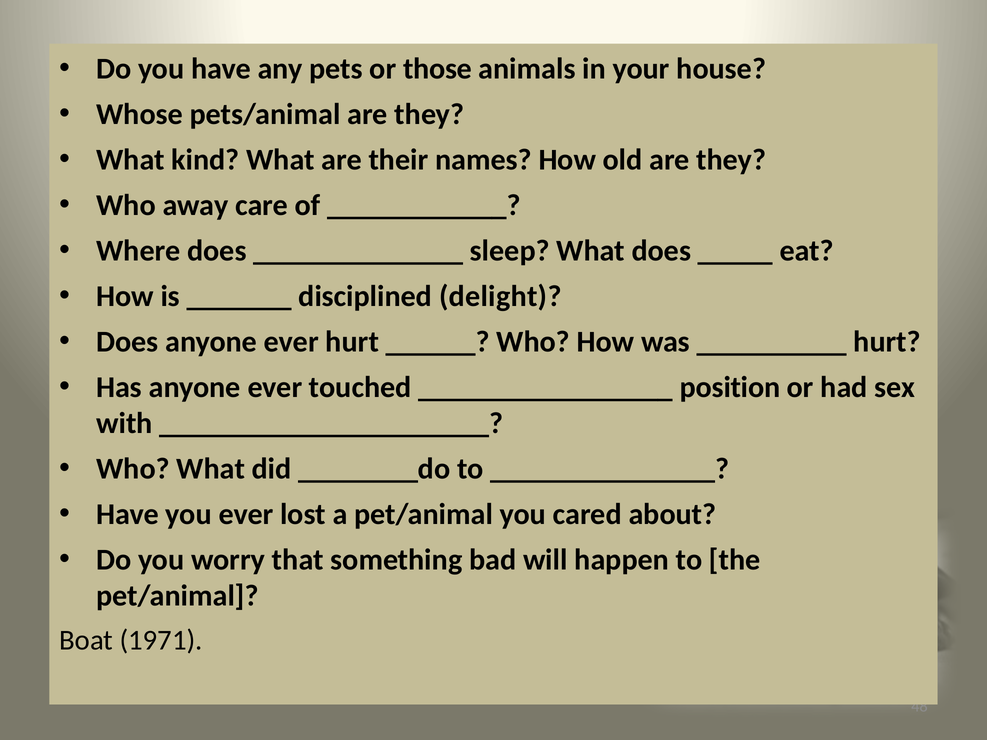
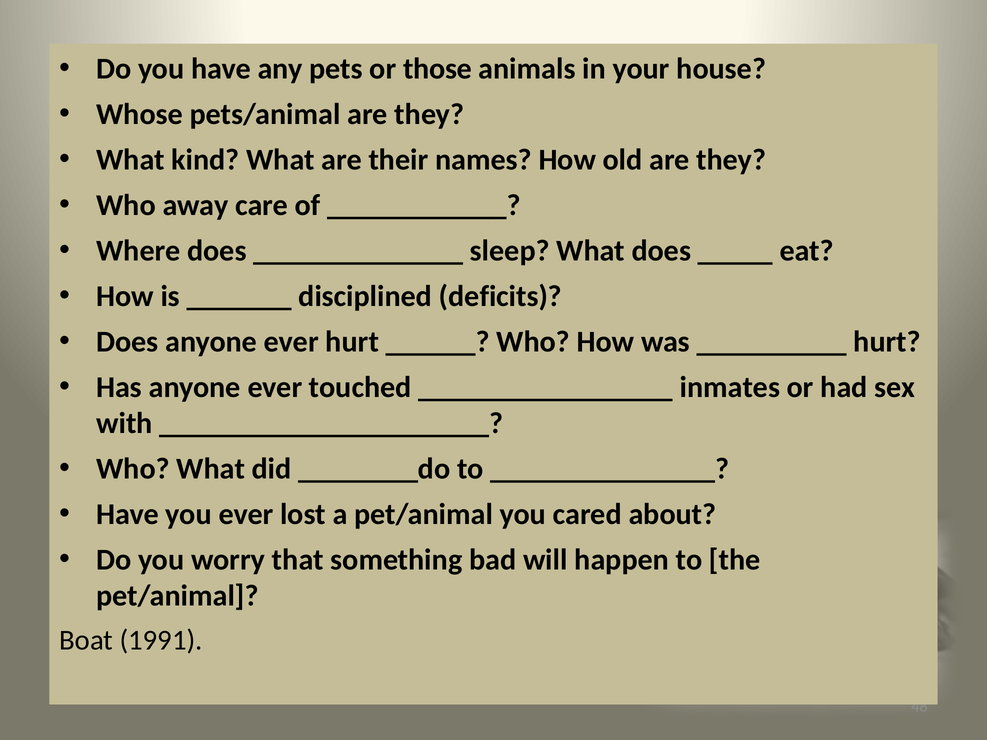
delight: delight -> deficits
position: position -> inmates
1971: 1971 -> 1991
